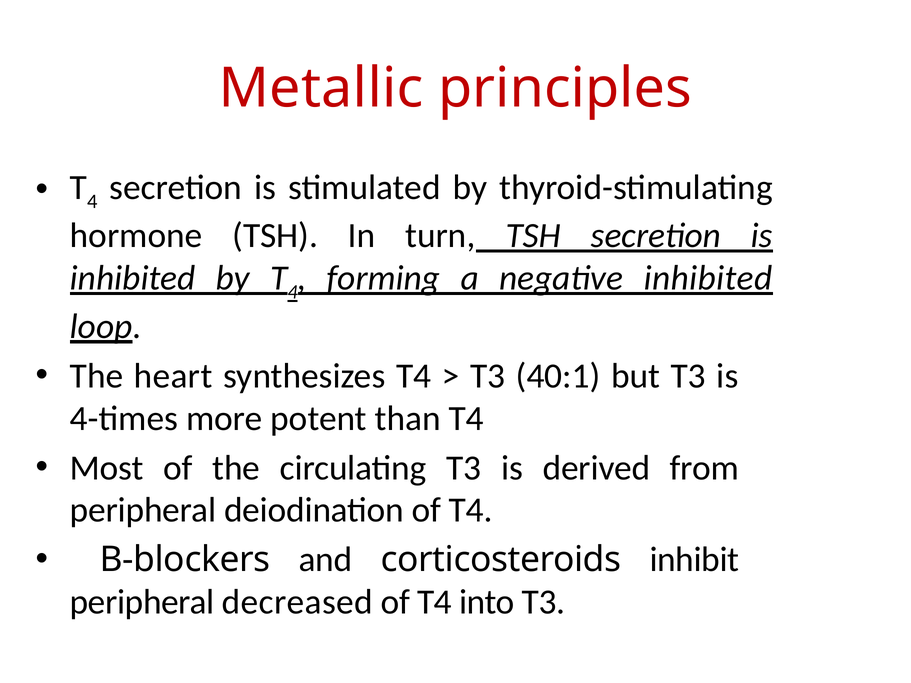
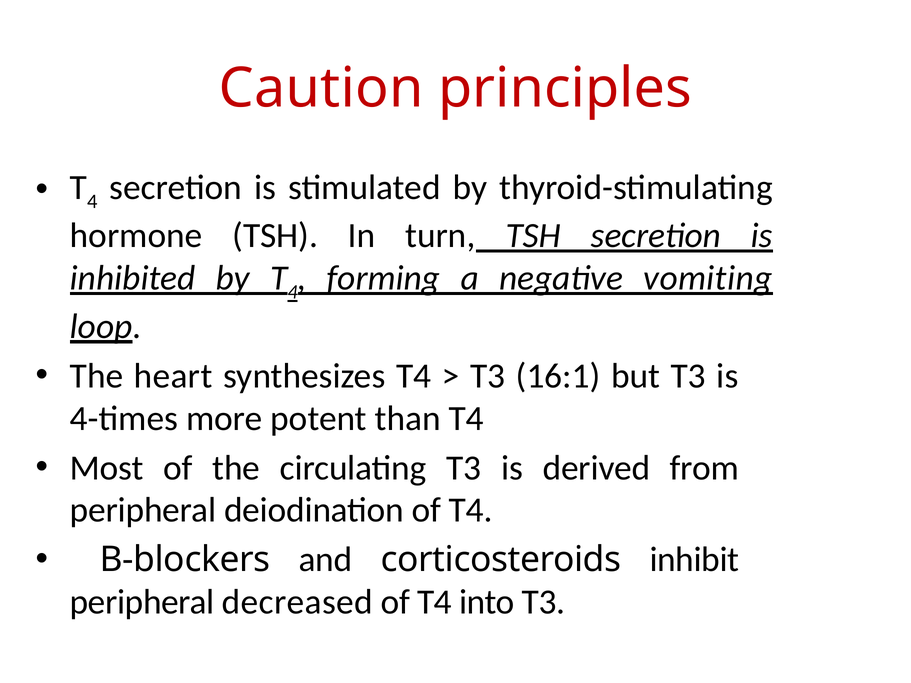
Metallic: Metallic -> Caution
negative inhibited: inhibited -> vomiting
40:1: 40:1 -> 16:1
